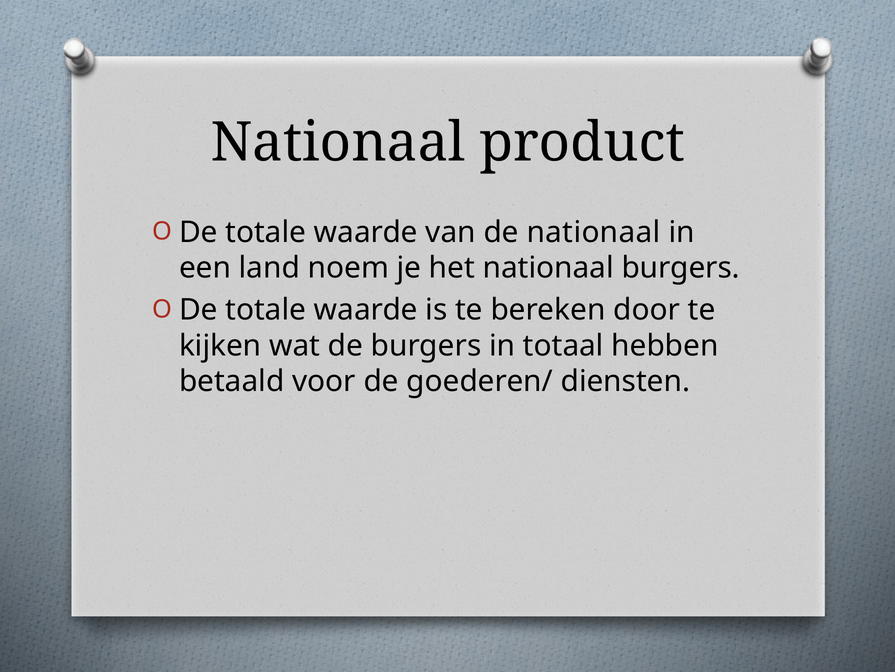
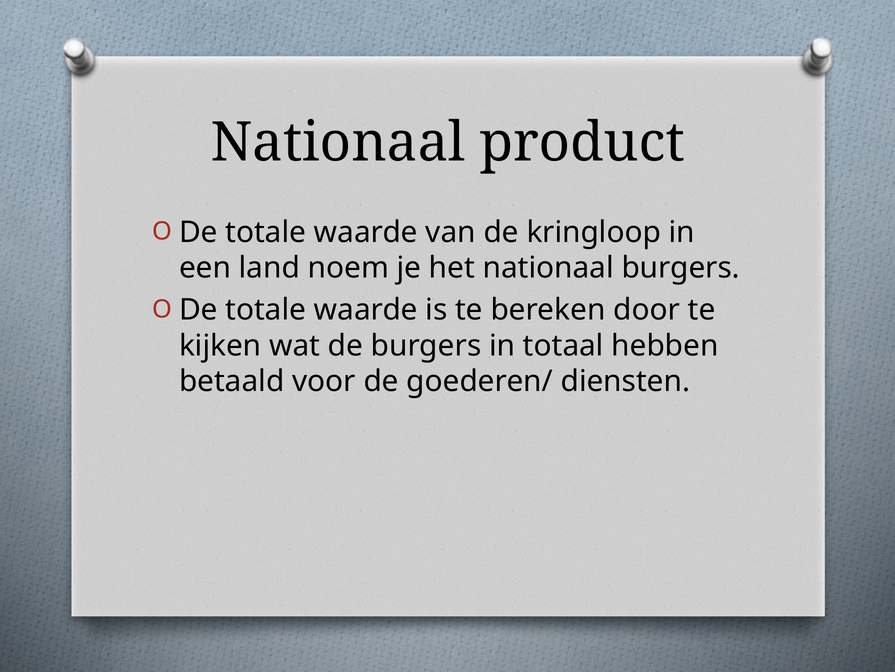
de nationaal: nationaal -> kringloop
